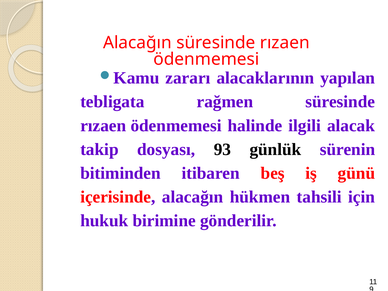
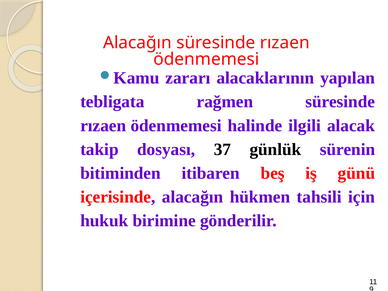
93: 93 -> 37
